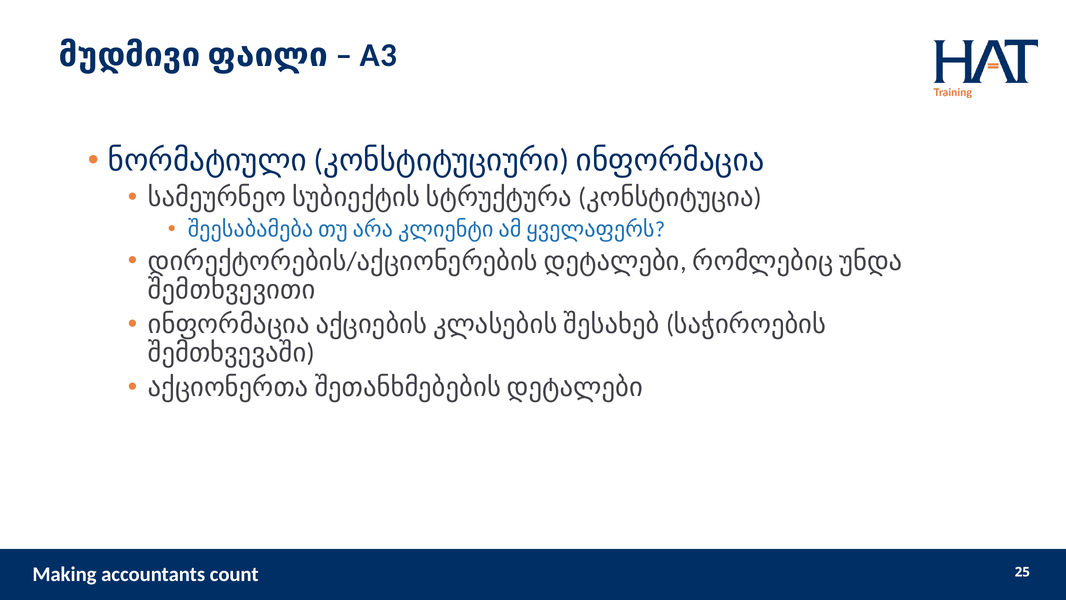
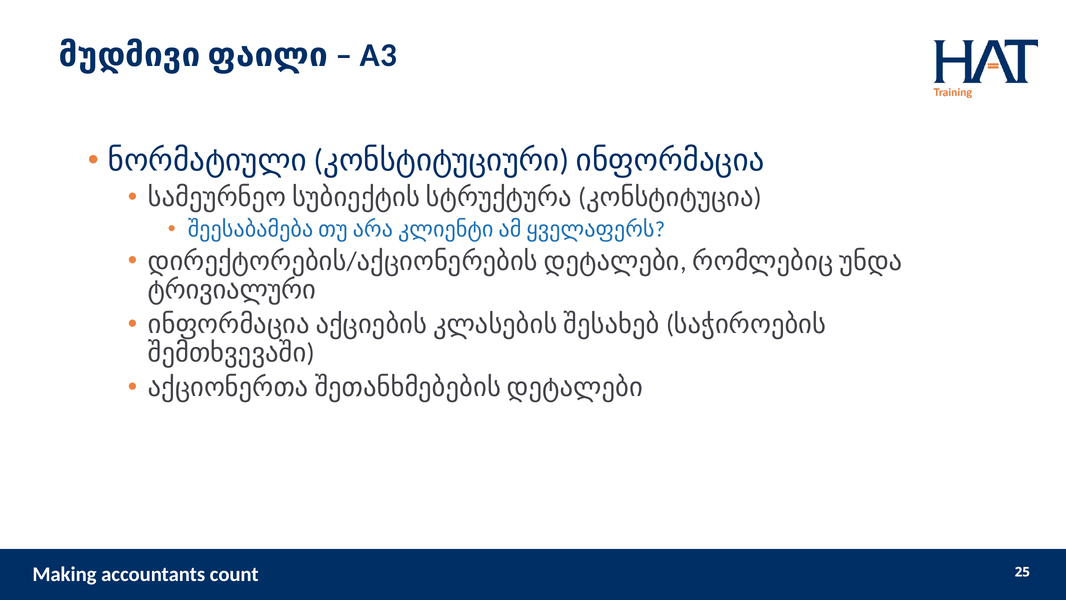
შემთხვევითი: შემთხვევითი -> ტრივიალური
